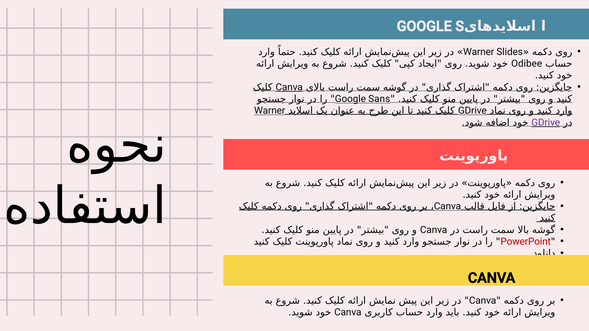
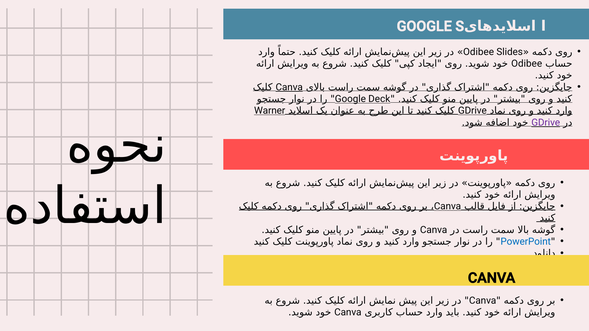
Warner at (479, 52): Warner -> Odibee
Sans: Sans -> Deck
PowerPoint colour: red -> blue
